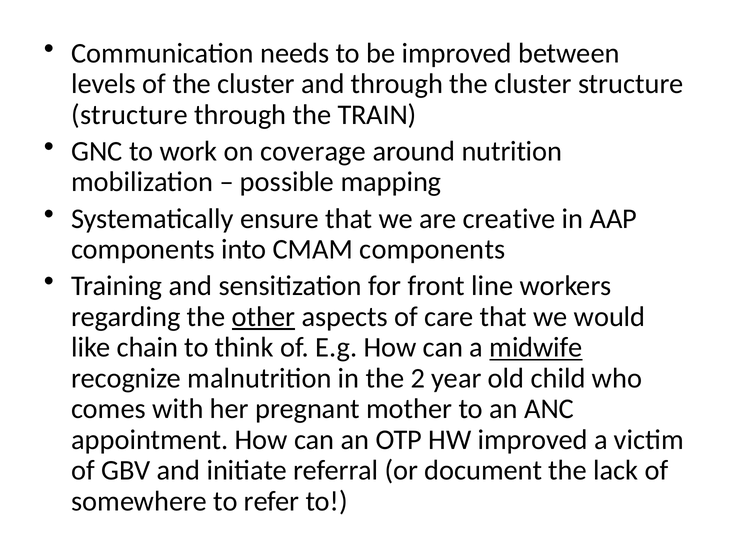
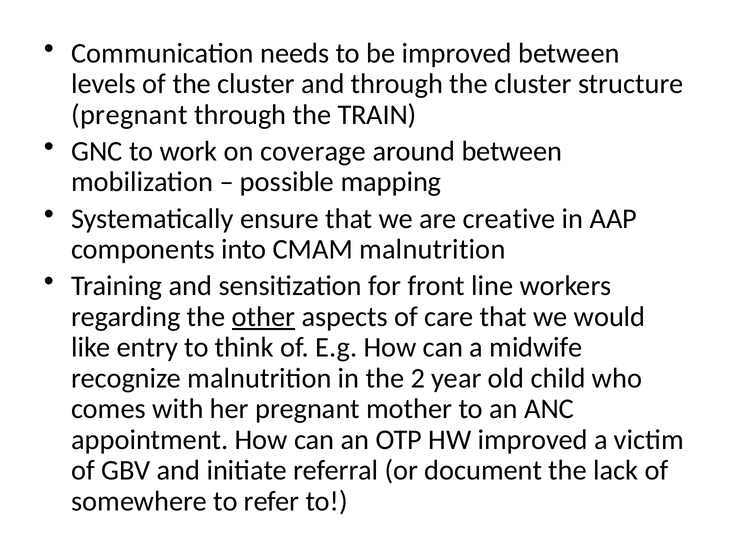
structure at (129, 115): structure -> pregnant
around nutrition: nutrition -> between
CMAM components: components -> malnutrition
chain: chain -> entry
midwife underline: present -> none
